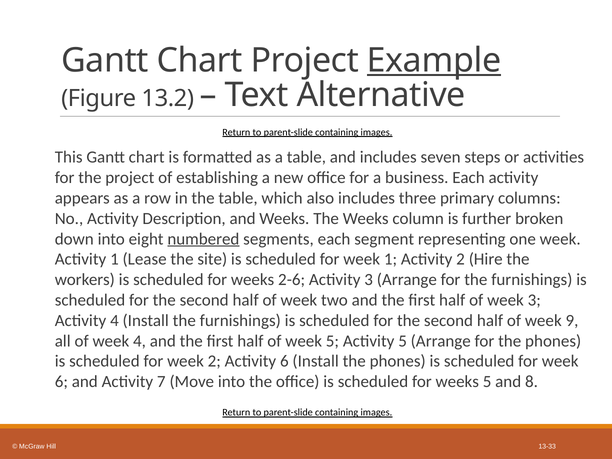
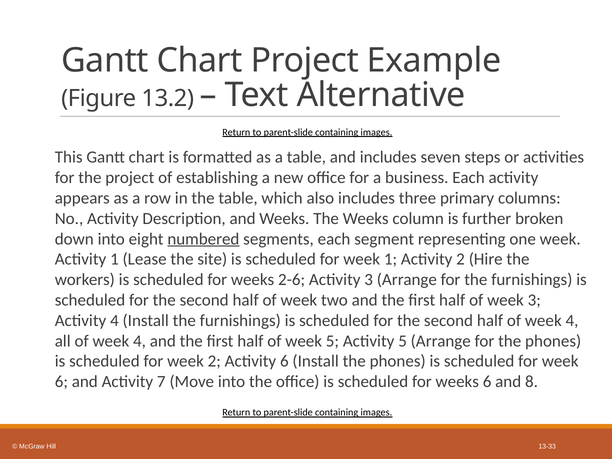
Example underline: present -> none
half of week 9: 9 -> 4
weeks 5: 5 -> 6
